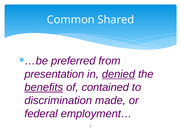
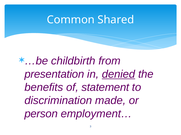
preferred: preferred -> childbirth
benefits underline: present -> none
contained: contained -> statement
federal: federal -> person
